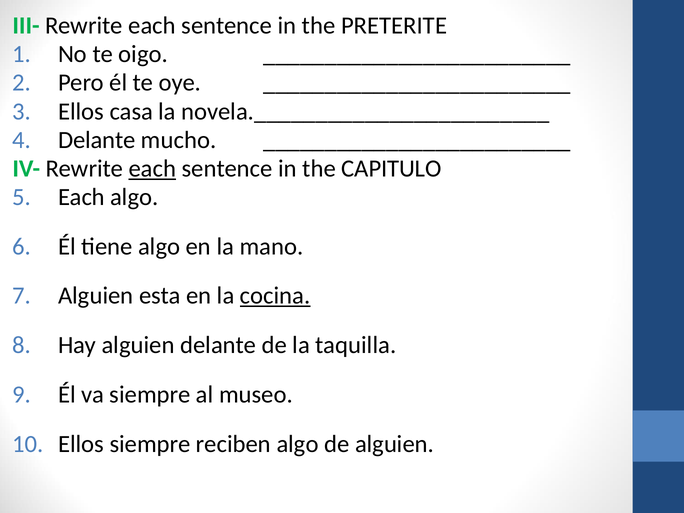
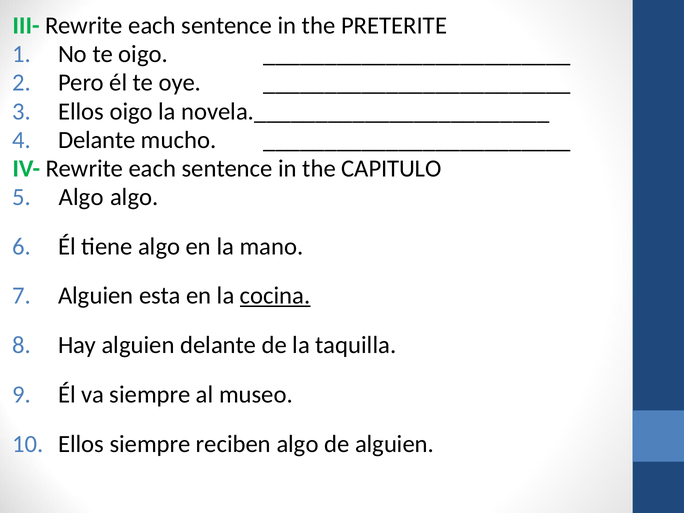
Ellos casa: casa -> oigo
each at (152, 169) underline: present -> none
Each at (81, 197): Each -> Algo
